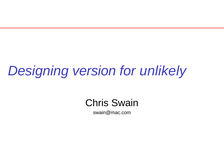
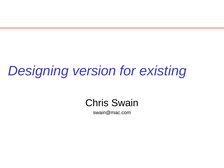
unlikely: unlikely -> existing
